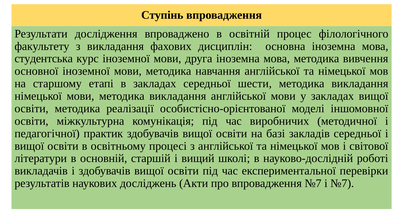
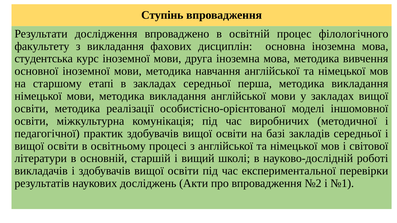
шести: шести -> перша
впровадження №7: №7 -> №2
і №7: №7 -> №1
